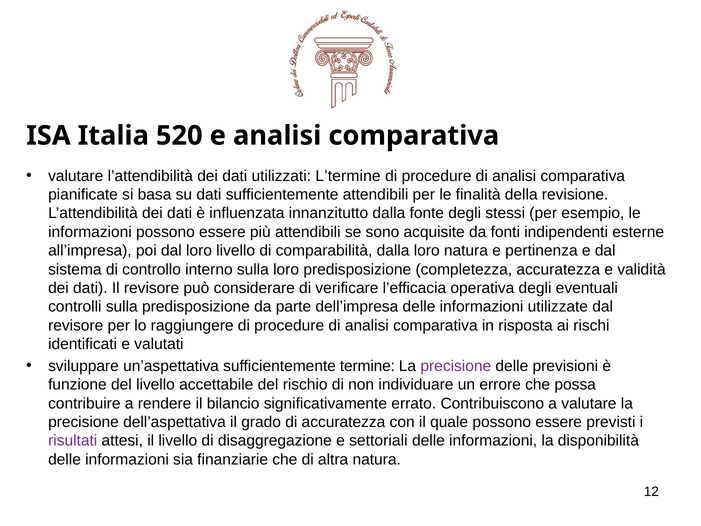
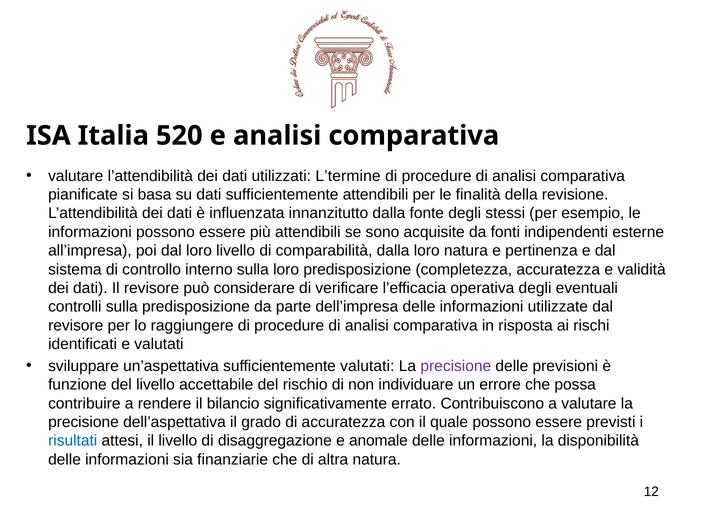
sufficientemente termine: termine -> valutati
risultati colour: purple -> blue
settoriali: settoriali -> anomale
